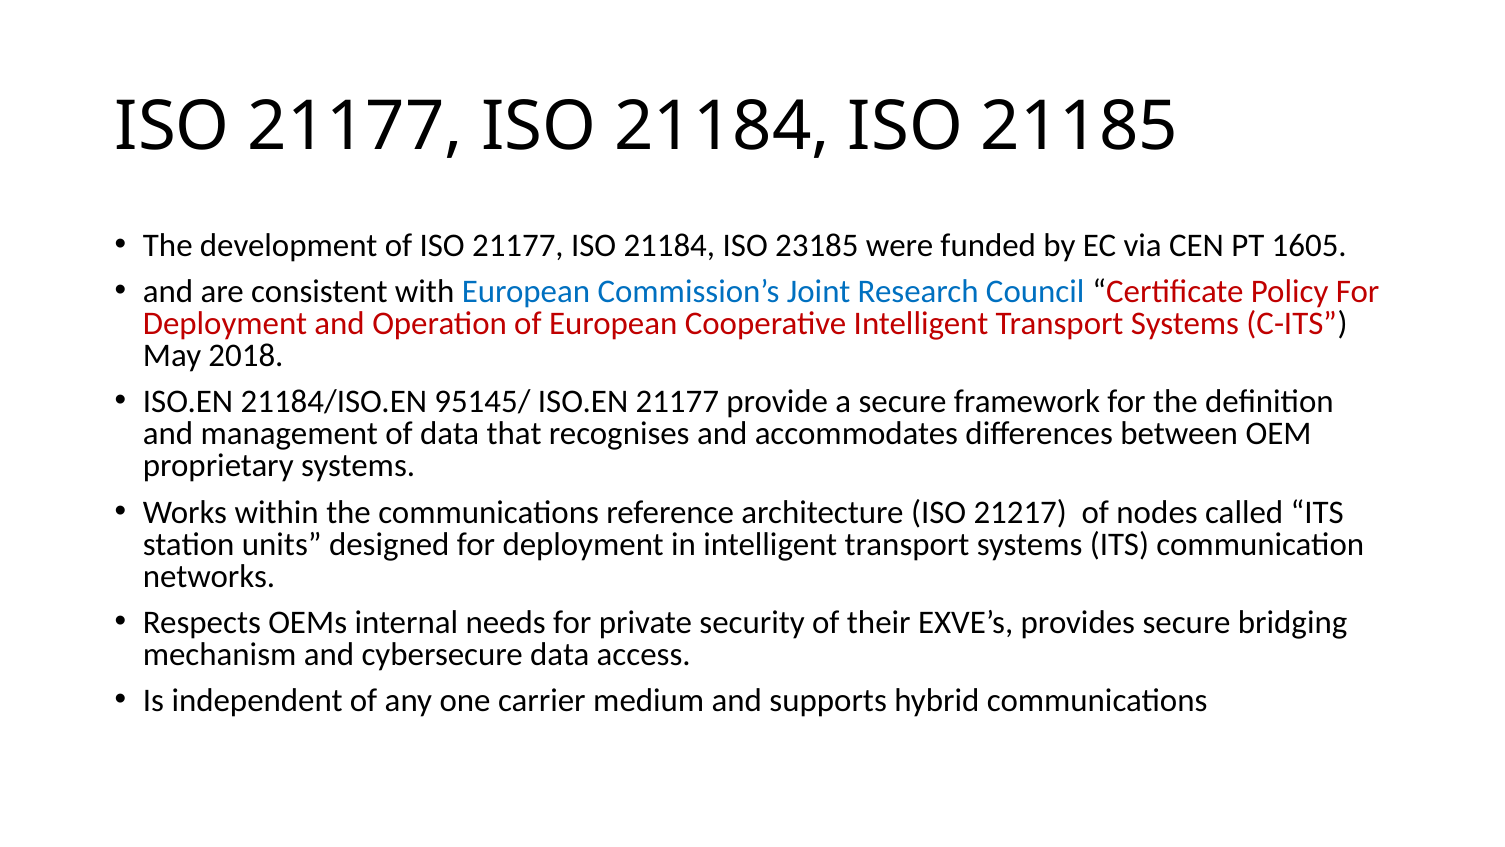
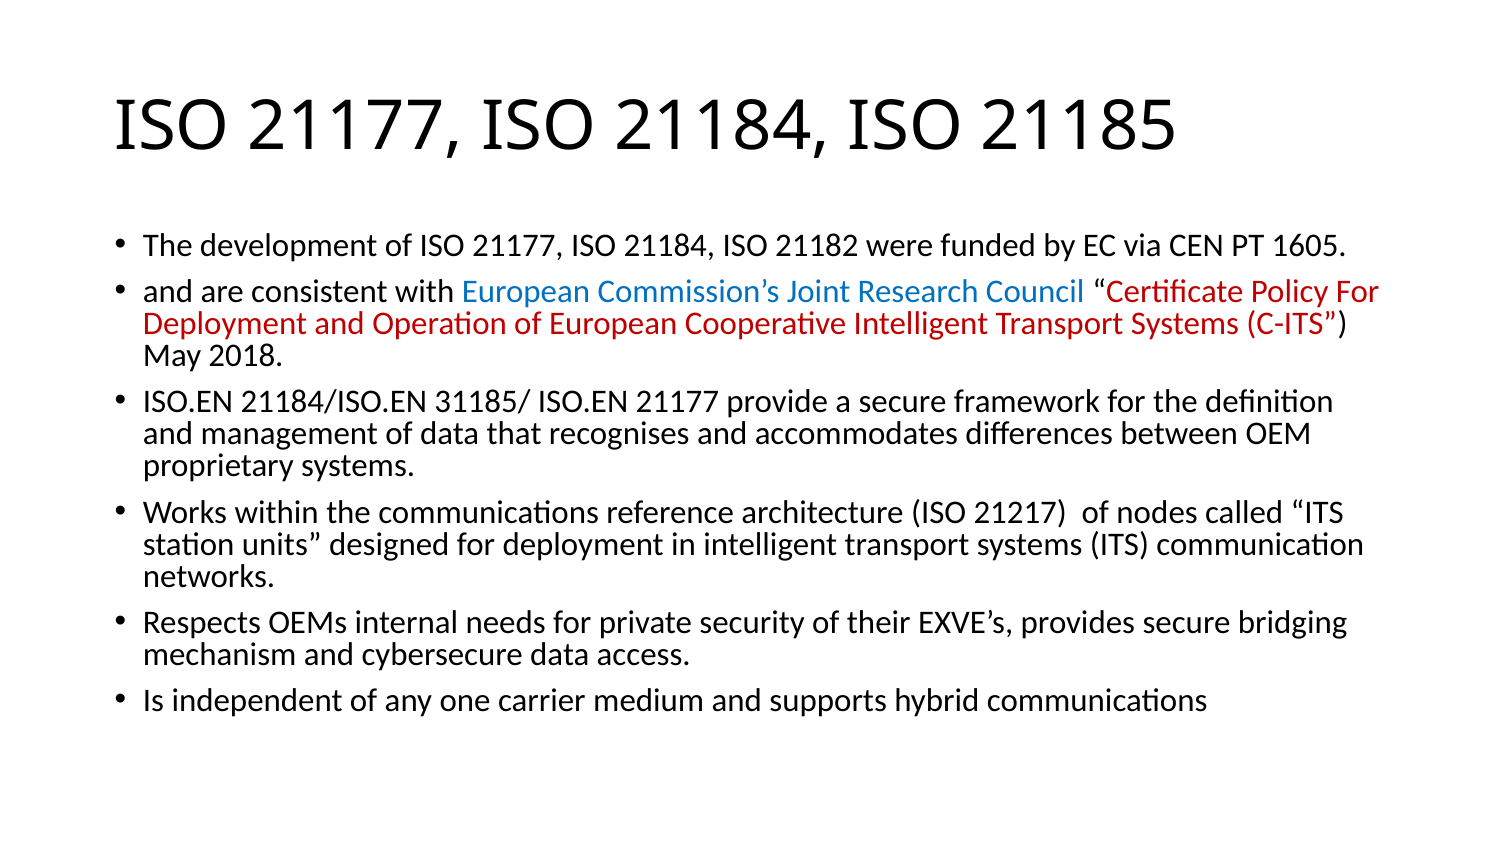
23185: 23185 -> 21182
95145/: 95145/ -> 31185/
